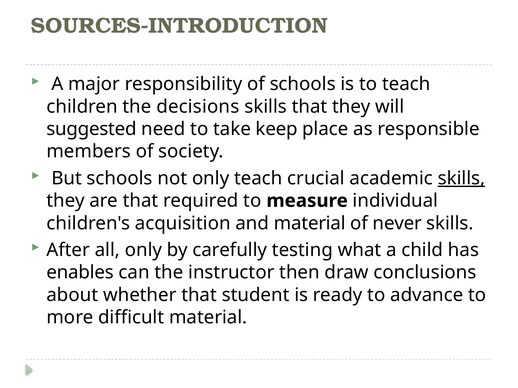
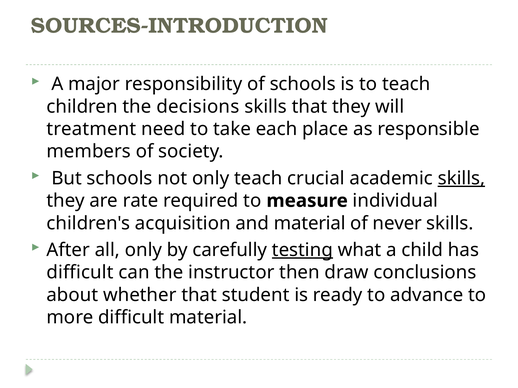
suggested: suggested -> treatment
keep: keep -> each
are that: that -> rate
testing underline: none -> present
enables at (80, 273): enables -> difficult
